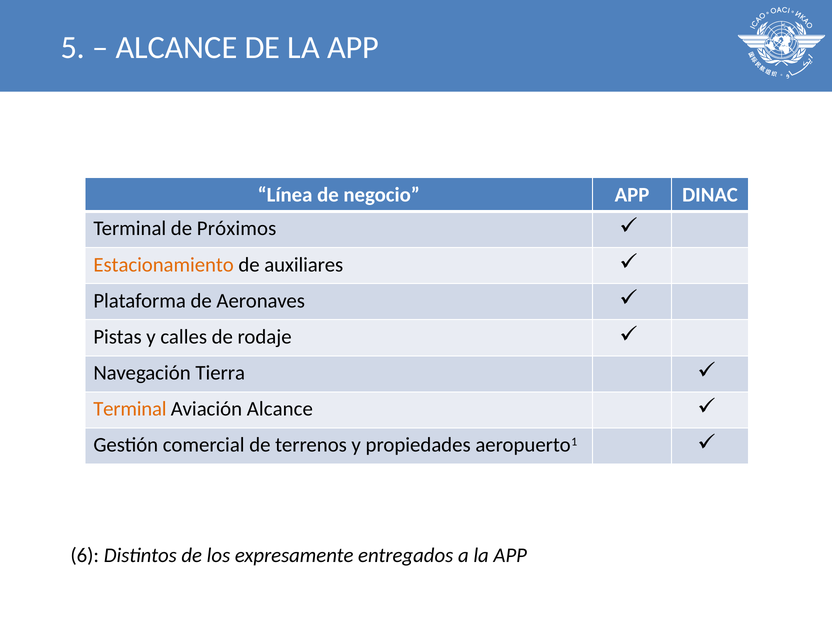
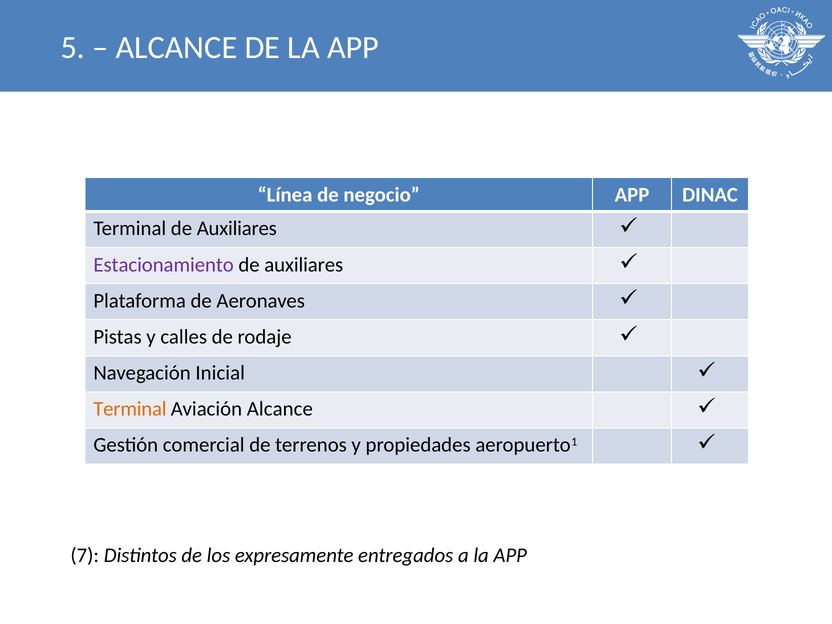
Terminal de Próximos: Próximos -> Auxiliares
Estacionamiento colour: orange -> purple
Tierra: Tierra -> Inicial
6: 6 -> 7
